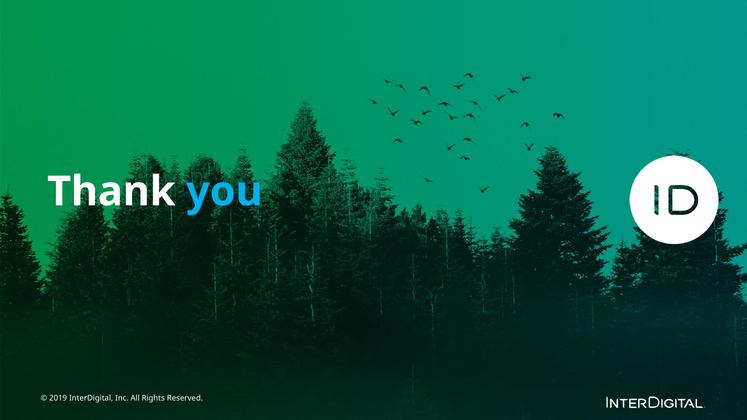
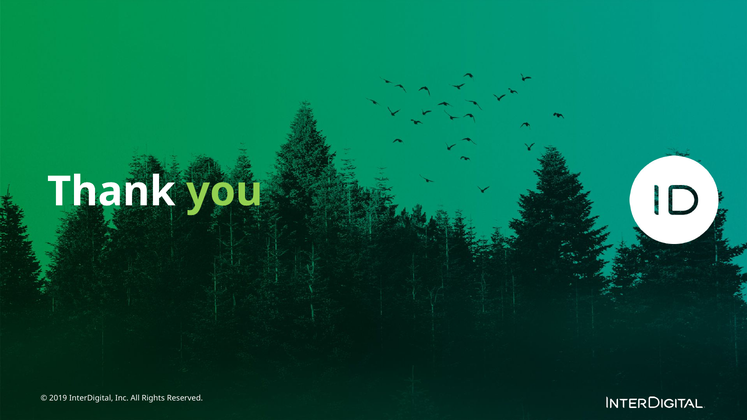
you colour: light blue -> light green
